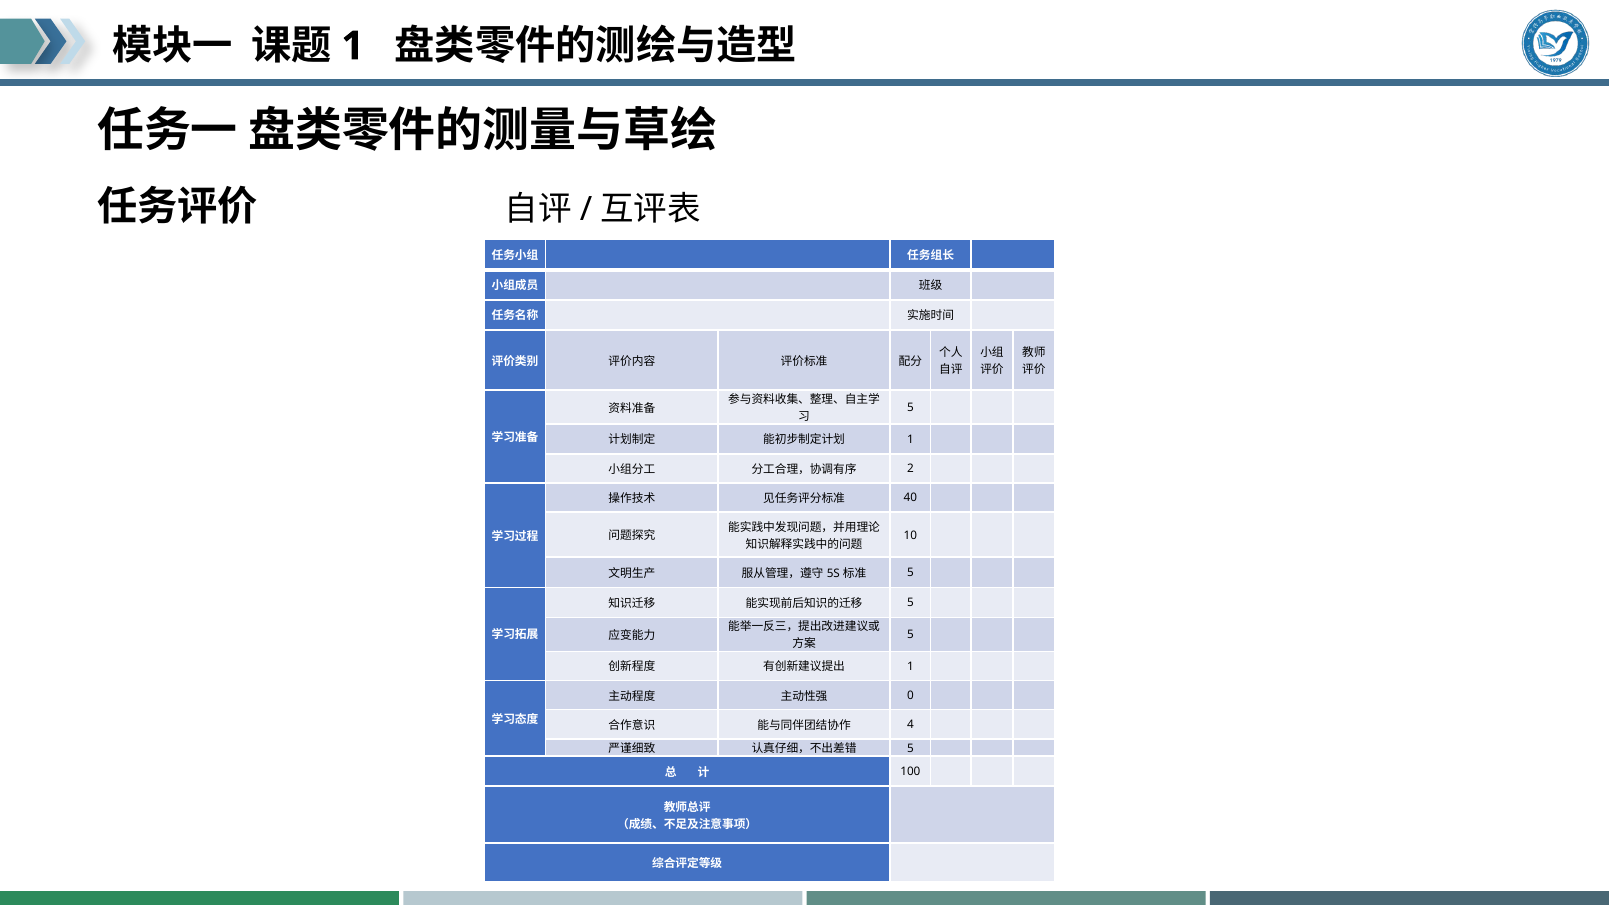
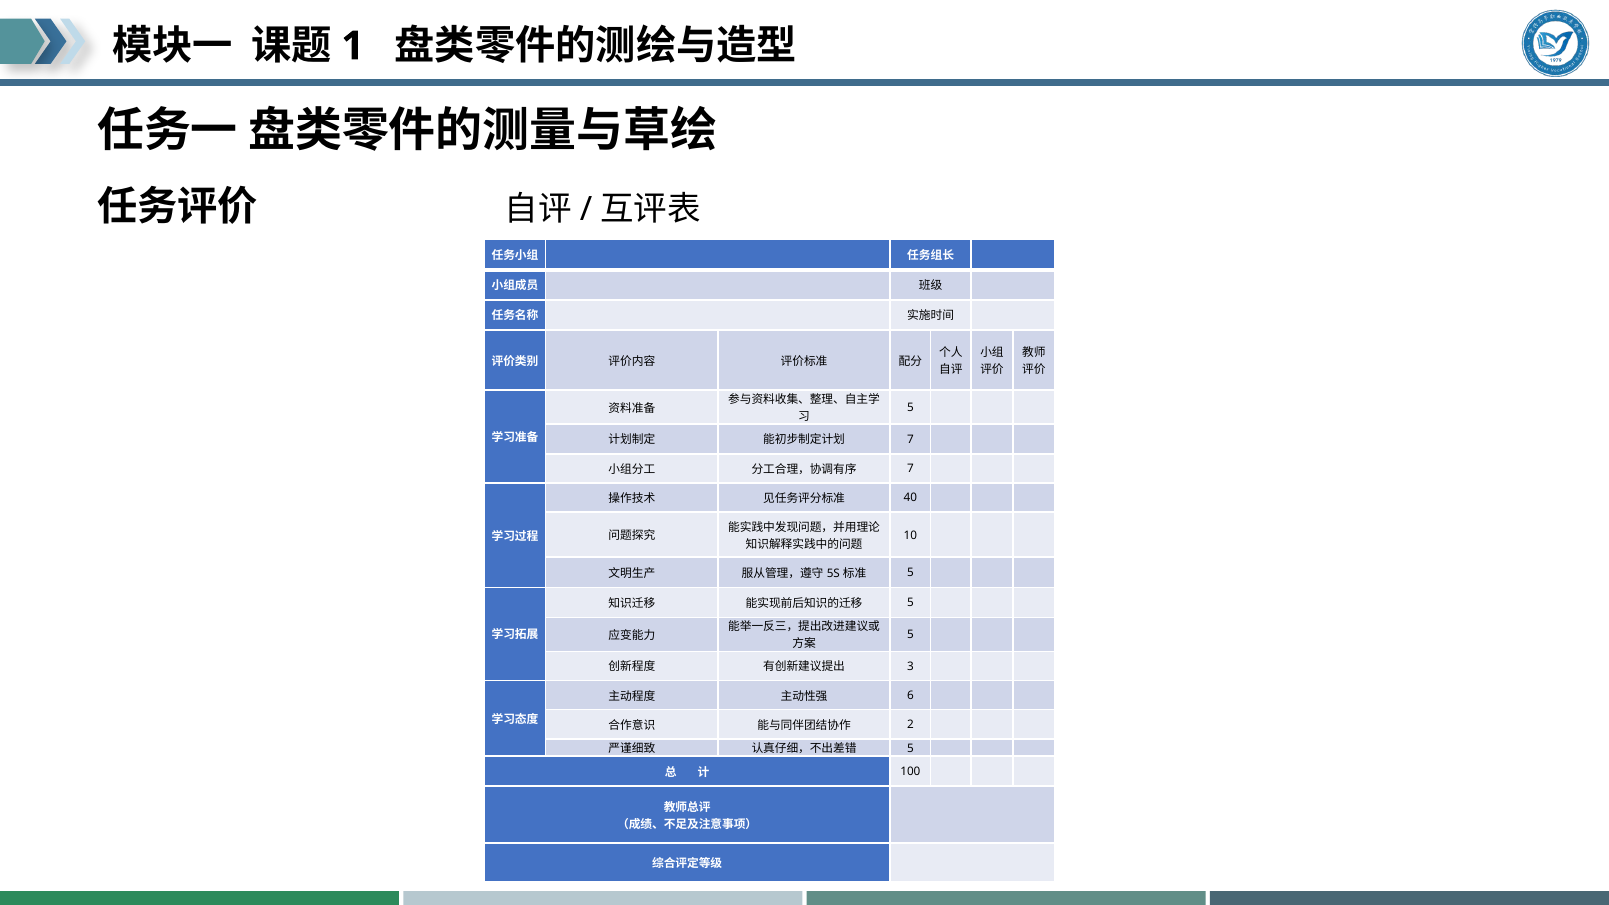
1 at (910, 440): 1 -> 7
2 at (910, 469): 2 -> 7
1 at (910, 666): 1 -> 3
0: 0 -> 6
4: 4 -> 2
